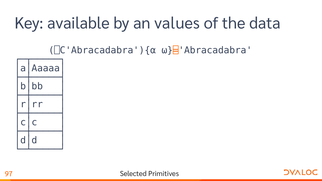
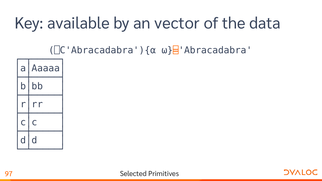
values: values -> vector
